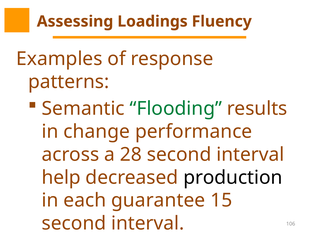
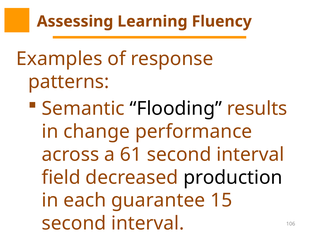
Loadings: Loadings -> Learning
Flooding colour: green -> black
28: 28 -> 61
help: help -> field
